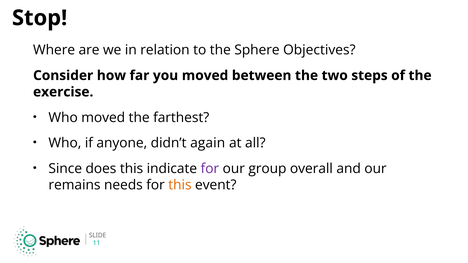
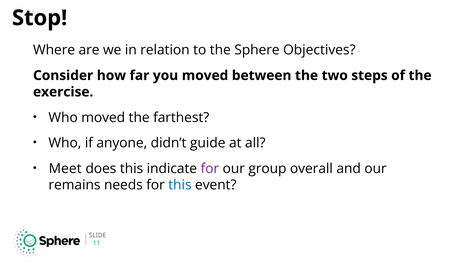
again: again -> guide
Since: Since -> Meet
this at (180, 185) colour: orange -> blue
